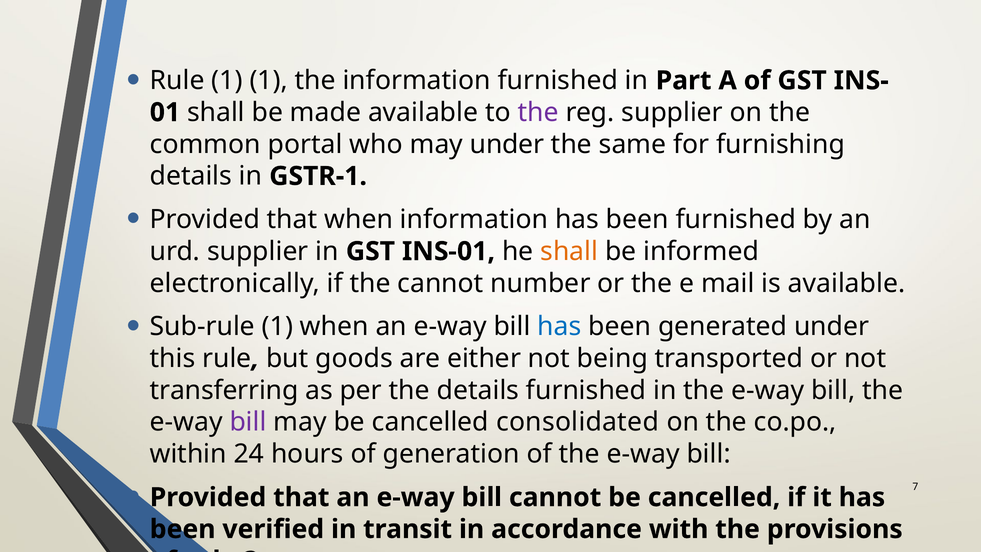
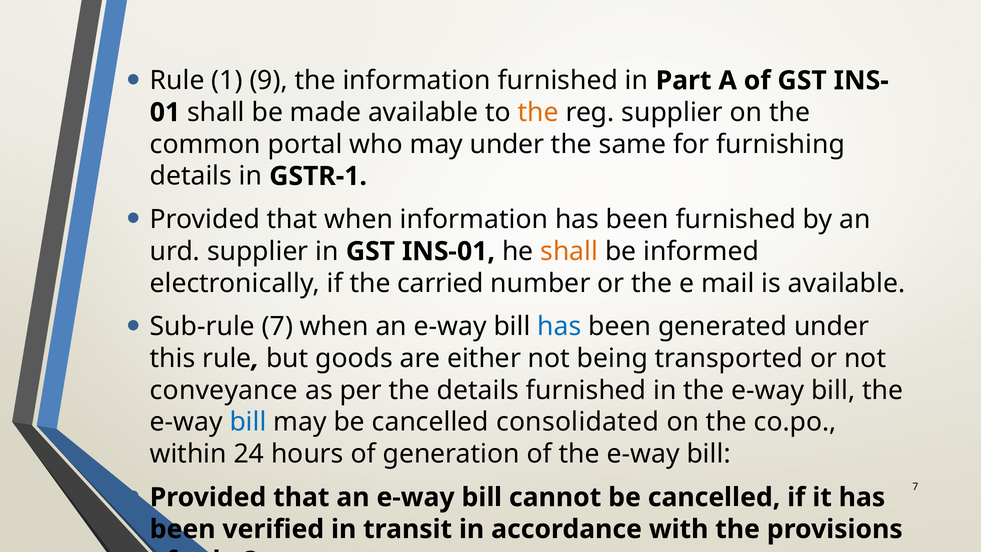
1 1: 1 -> 9
the at (538, 112) colour: purple -> orange
the cannot: cannot -> carried
Sub-rule 1: 1 -> 7
transferring: transferring -> conveyance
bill at (248, 422) colour: purple -> blue
